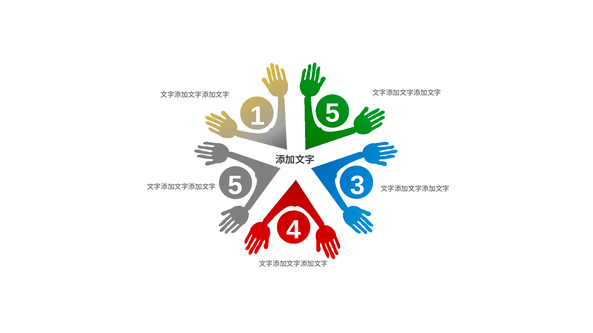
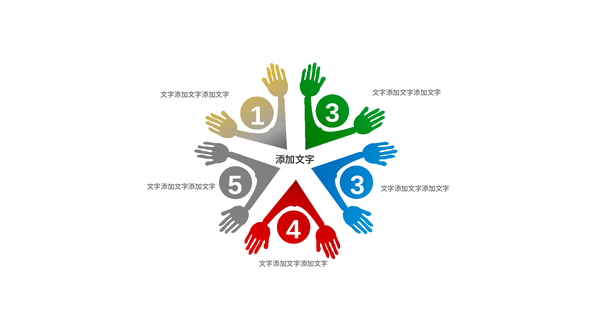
1 5: 5 -> 3
